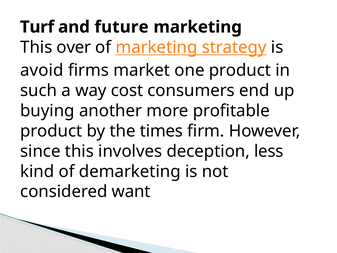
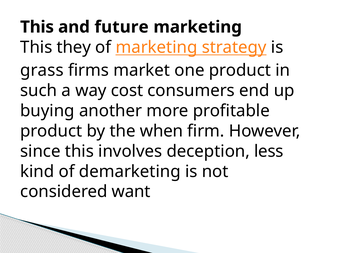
Turf at (37, 27): Turf -> This
over: over -> they
avoid: avoid -> grass
times: times -> when
